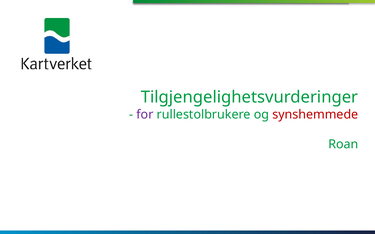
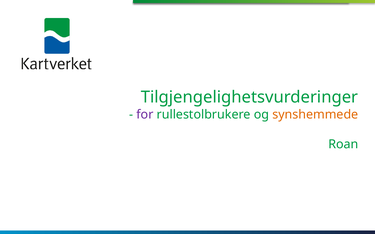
synshemmede colour: red -> orange
